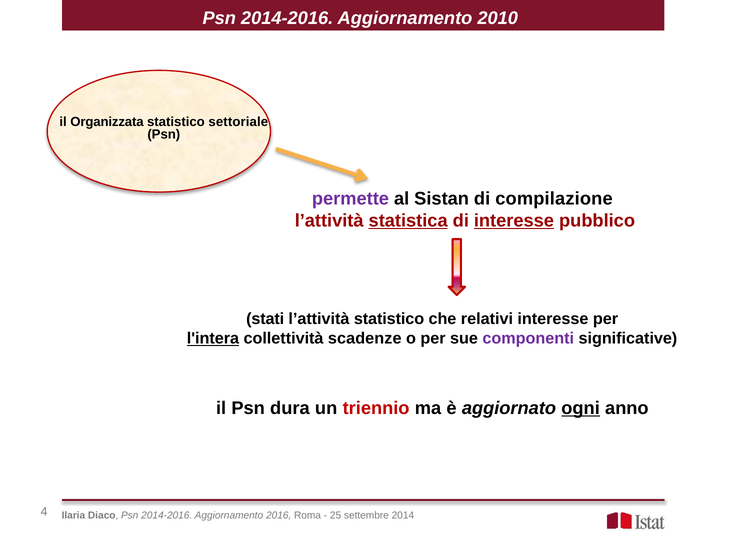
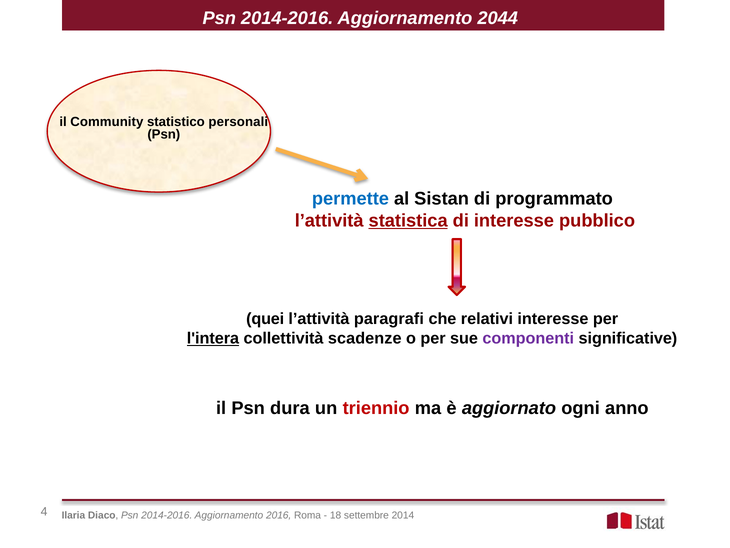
2010: 2010 -> 2044
Organizzata: Organizzata -> Community
settoriale: settoriale -> personali
permette colour: purple -> blue
compilazione: compilazione -> programmato
interesse at (514, 221) underline: present -> none
stati: stati -> quei
l’attività statistico: statistico -> paragrafi
ogni underline: present -> none
25: 25 -> 18
